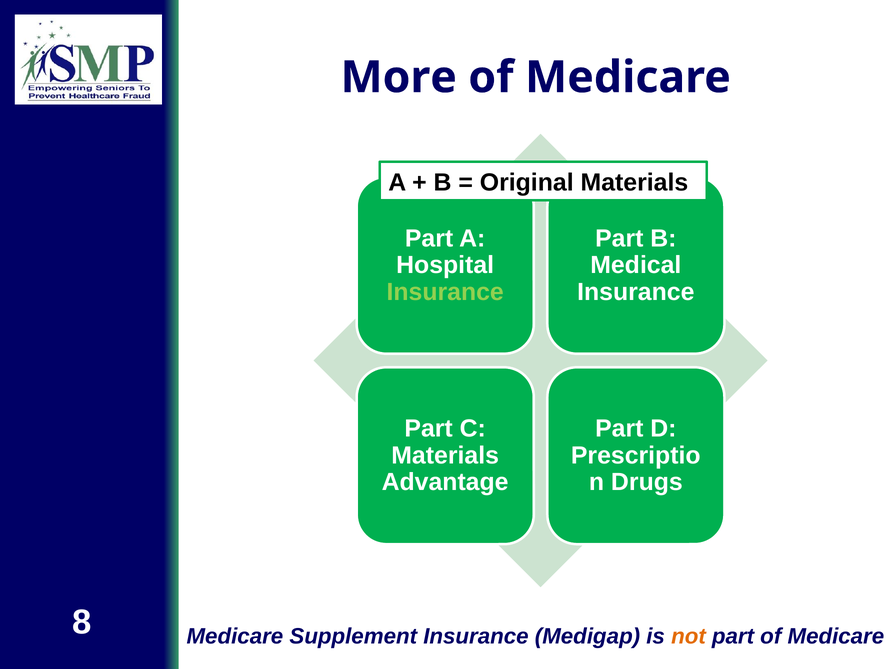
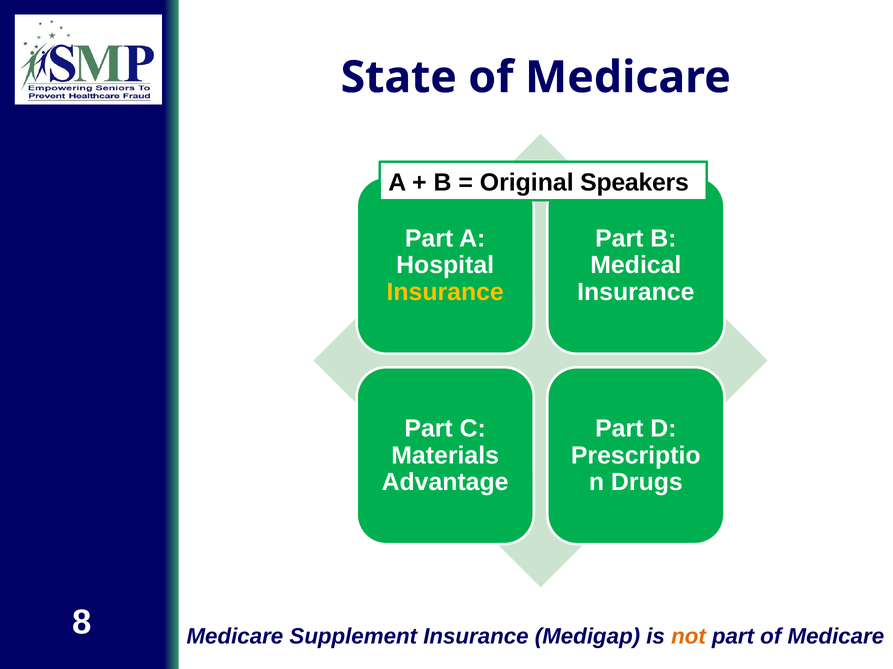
More: More -> State
Original Materials: Materials -> Speakers
Insurance at (445, 292) colour: light green -> yellow
